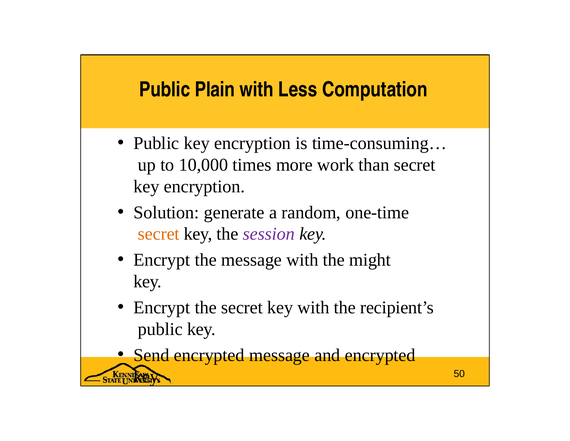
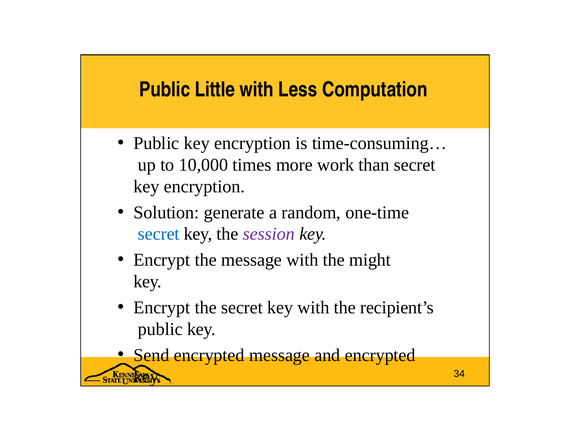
Plain: Plain -> Little
secret at (159, 234) colour: orange -> blue
50: 50 -> 34
